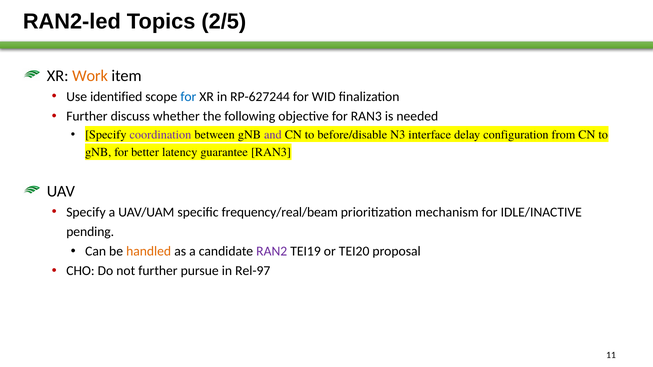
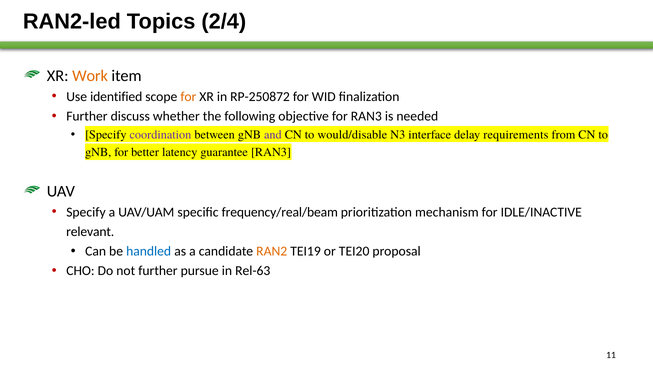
2/5: 2/5 -> 2/4
for at (188, 97) colour: blue -> orange
RP-627244: RP-627244 -> RP-250872
before/disable: before/disable -> would/disable
configuration: configuration -> requirements
pending: pending -> relevant
handled colour: orange -> blue
RAN2 colour: purple -> orange
Rel-97: Rel-97 -> Rel-63
